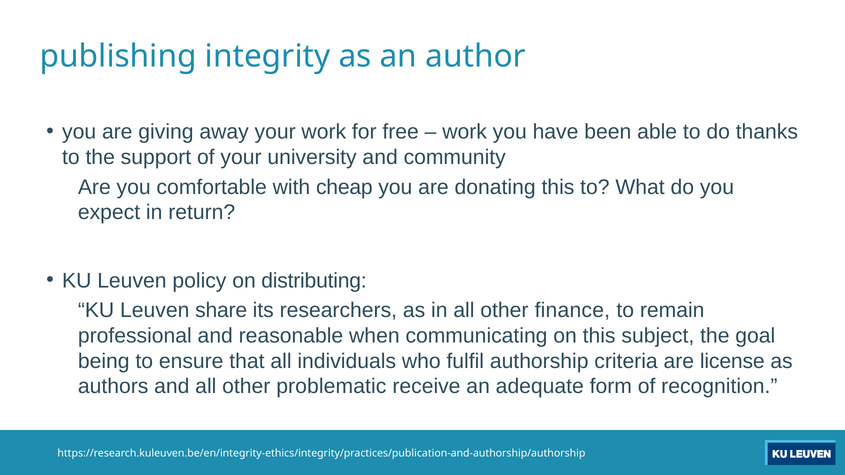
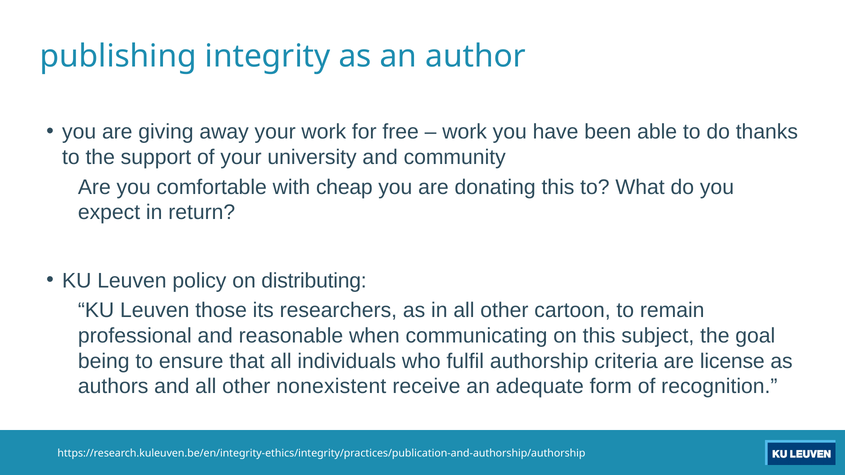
share: share -> those
finance: finance -> cartoon
problematic: problematic -> nonexistent
